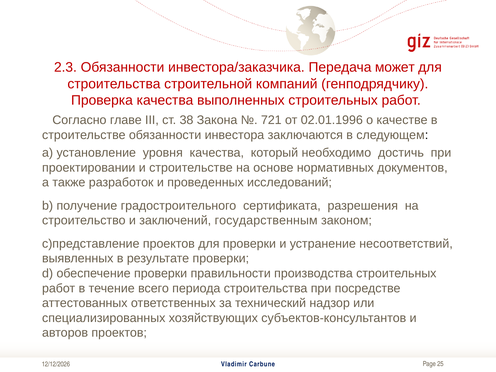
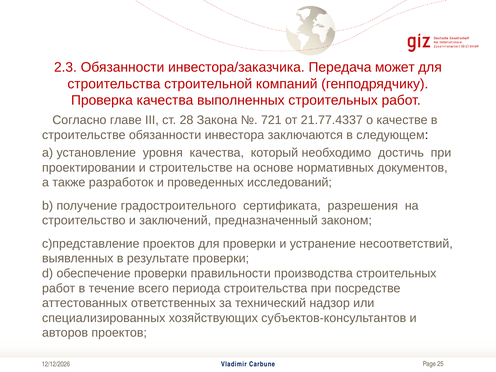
38: 38 -> 28
02.01.1996: 02.01.1996 -> 21.77.4337
государственным: государственным -> предназначенный
